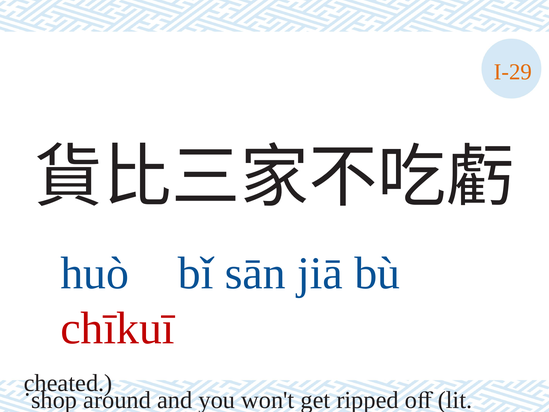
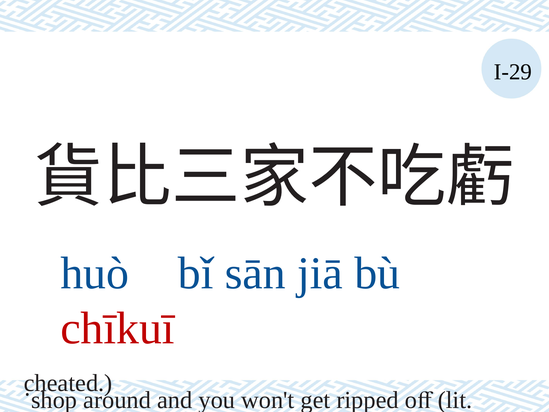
I-29 colour: orange -> black
